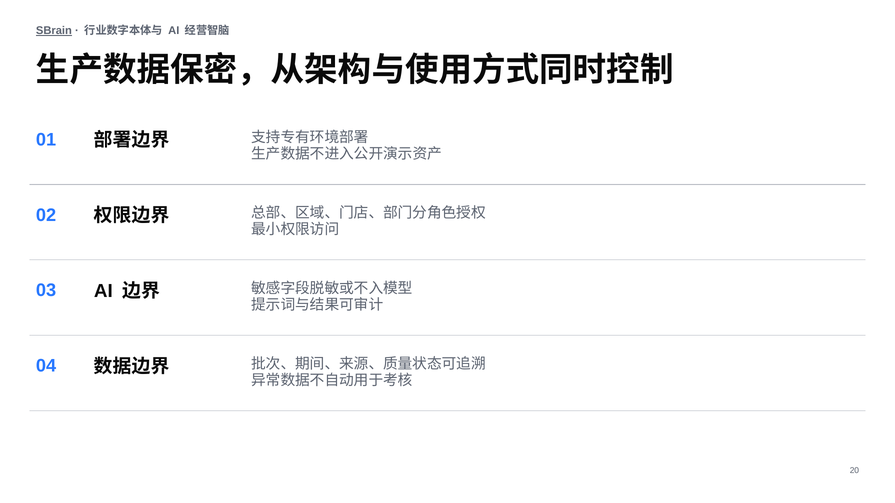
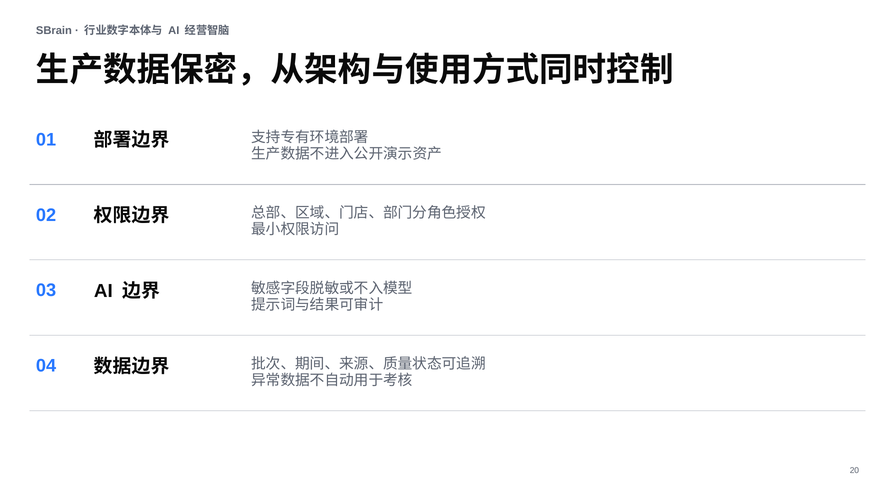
SBrain underline: present -> none
